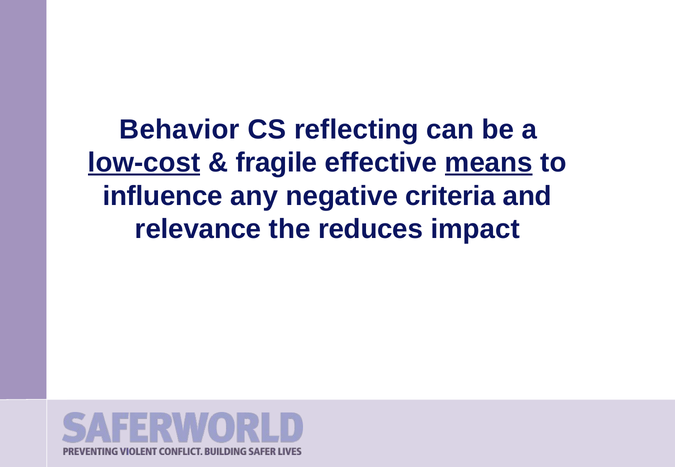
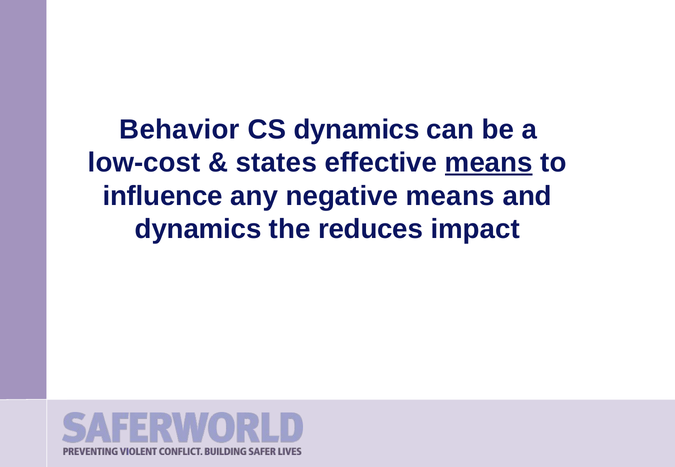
CS reflecting: reflecting -> dynamics
low-cost underline: present -> none
fragile: fragile -> states
negative criteria: criteria -> means
relevance at (198, 229): relevance -> dynamics
